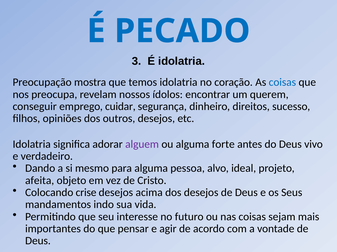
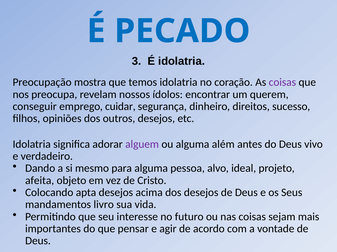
coisas at (282, 83) colour: blue -> purple
forte: forte -> além
crise: crise -> apta
indo: indo -> livro
